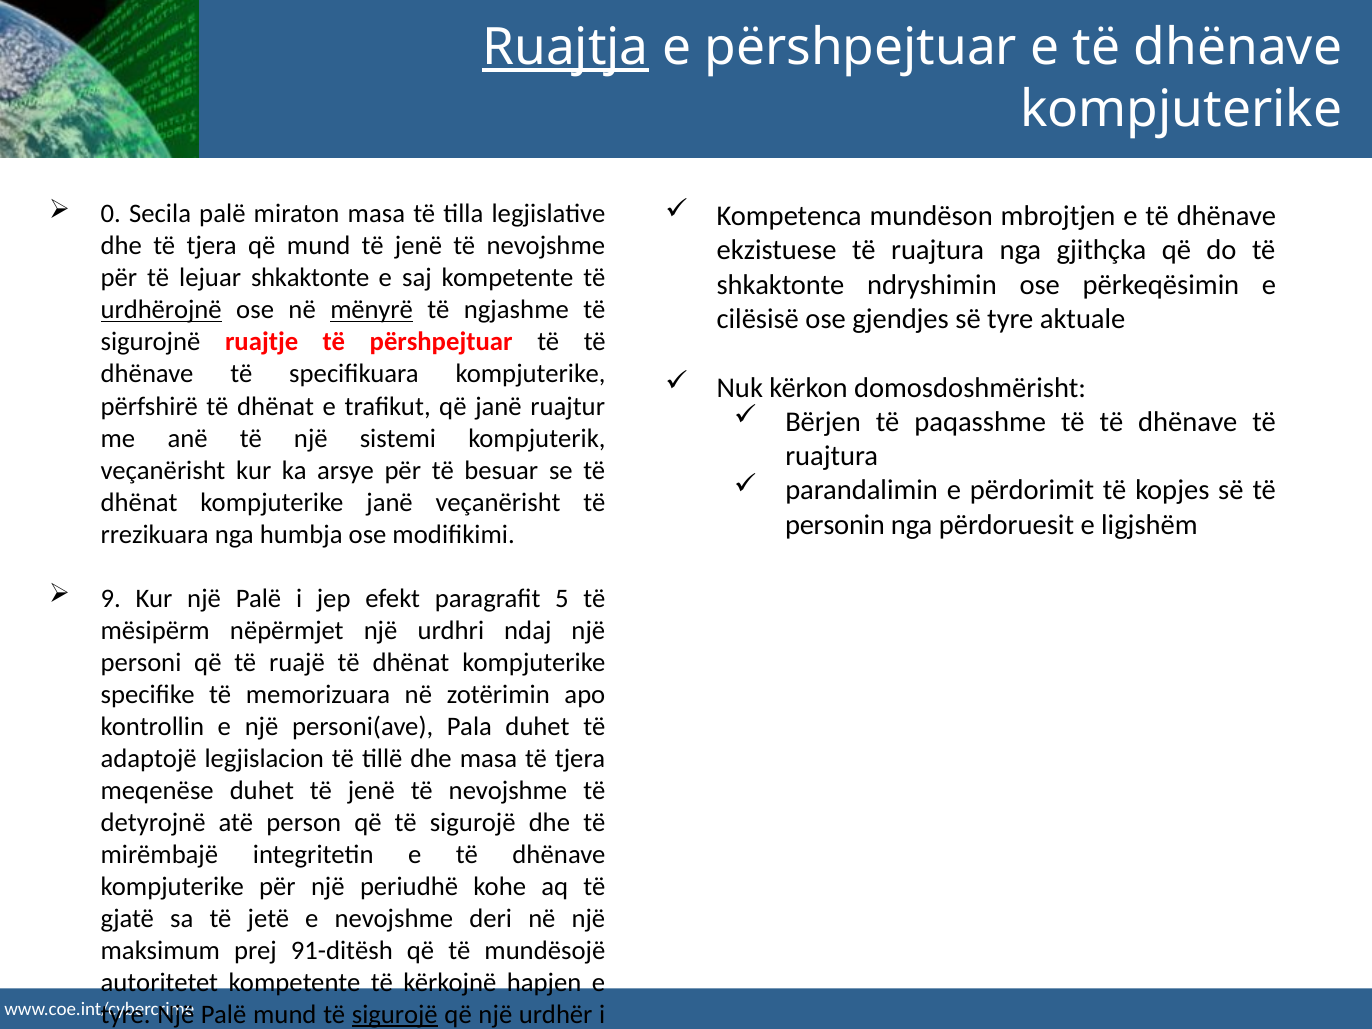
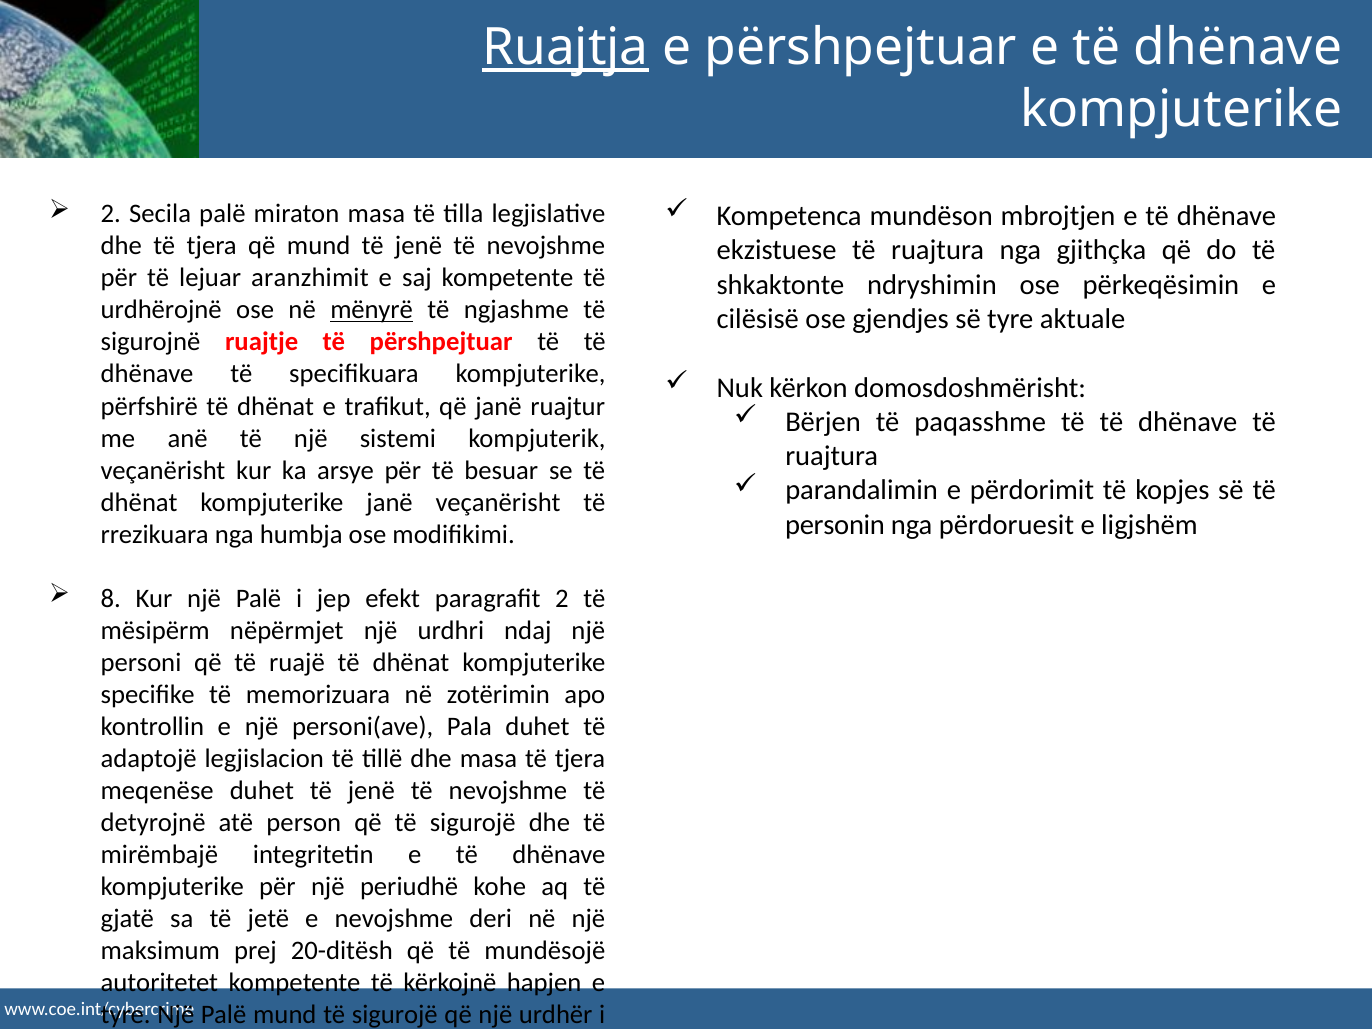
0 at (111, 214): 0 -> 2
lejuar shkaktonte: shkaktonte -> aranzhimit
urdhërojnë underline: present -> none
9: 9 -> 8
paragrafit 5: 5 -> 2
91-ditësh: 91-ditësh -> 20-ditësh
sigurojë at (395, 1015) underline: present -> none
